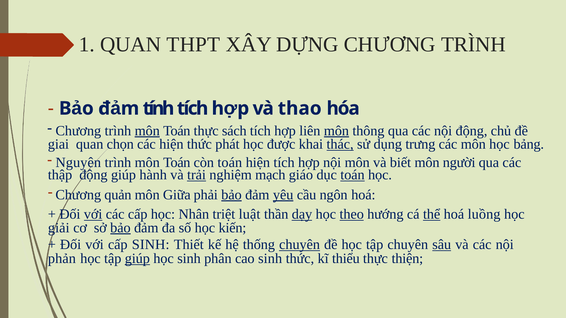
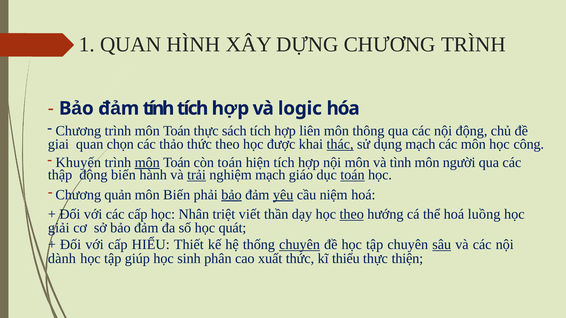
THPT: THPT -> HÌNH
thao: thao -> logic
môn at (147, 131) underline: present -> none
môn at (336, 131) underline: present -> none
các hiện: hiện -> thảo
thức phát: phát -> theo
dụng trưng: trưng -> mạch
bảng: bảng -> công
Nguyên: Nguyên -> Khuyến
môn at (147, 163) underline: none -> present
biết: biết -> tình
động giúp: giúp -> biến
môn Giữa: Giữa -> Biến
ngôn: ngôn -> niệm
với at (93, 215) underline: present -> none
luật: luật -> viết
dạy underline: present -> none
thể underline: present -> none
bảo at (120, 228) underline: present -> none
kiến: kiến -> quát
cấp SINH: SINH -> HIỂU
phản: phản -> dành
giúp at (137, 259) underline: present -> none
cao sinh: sinh -> xuất
